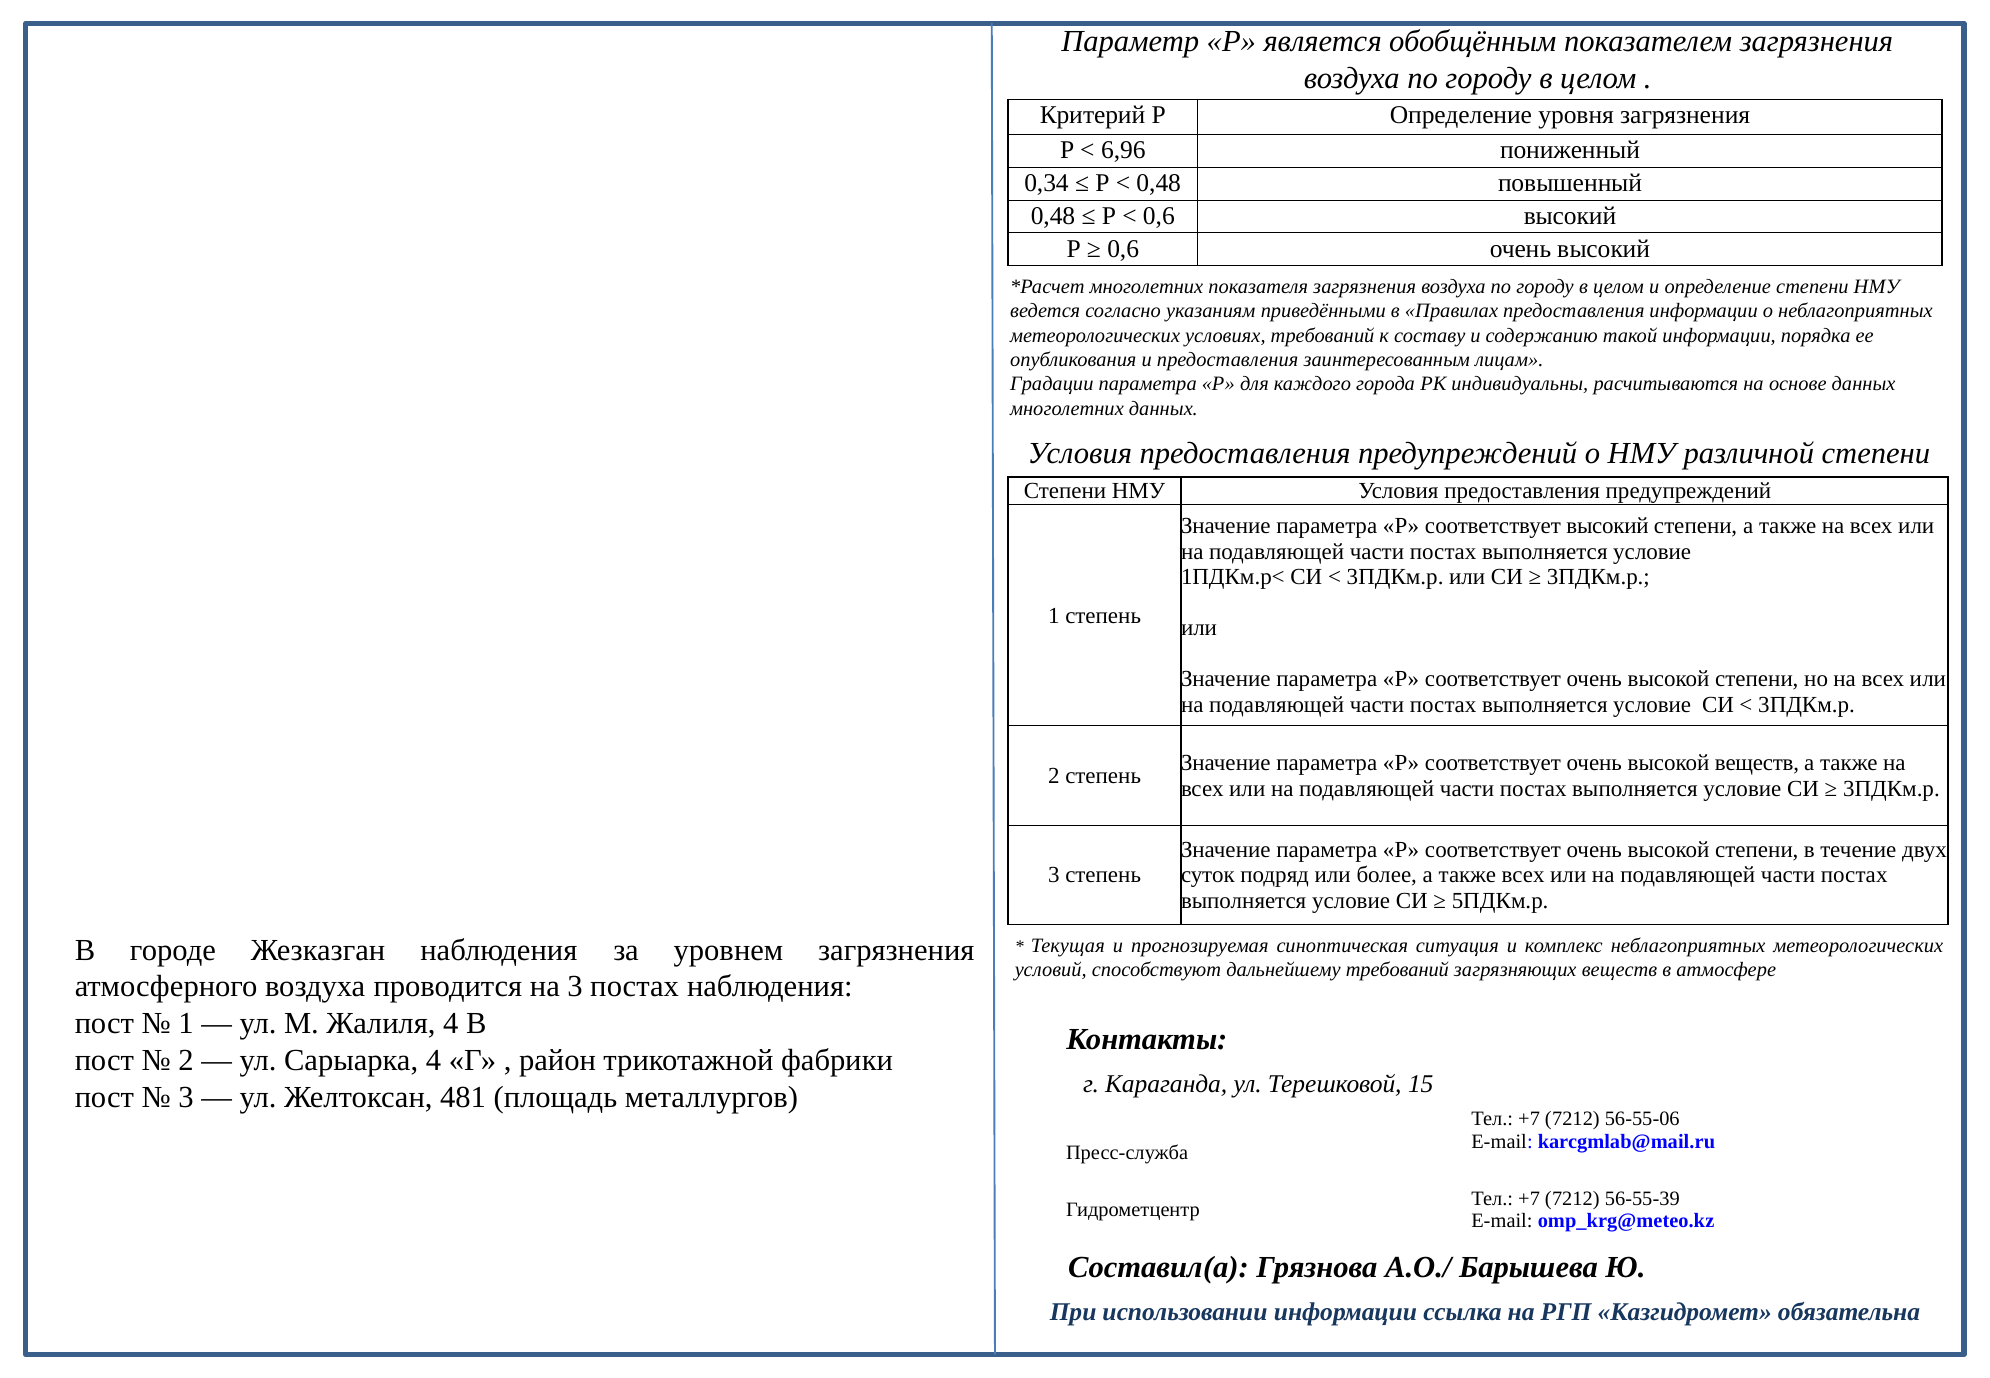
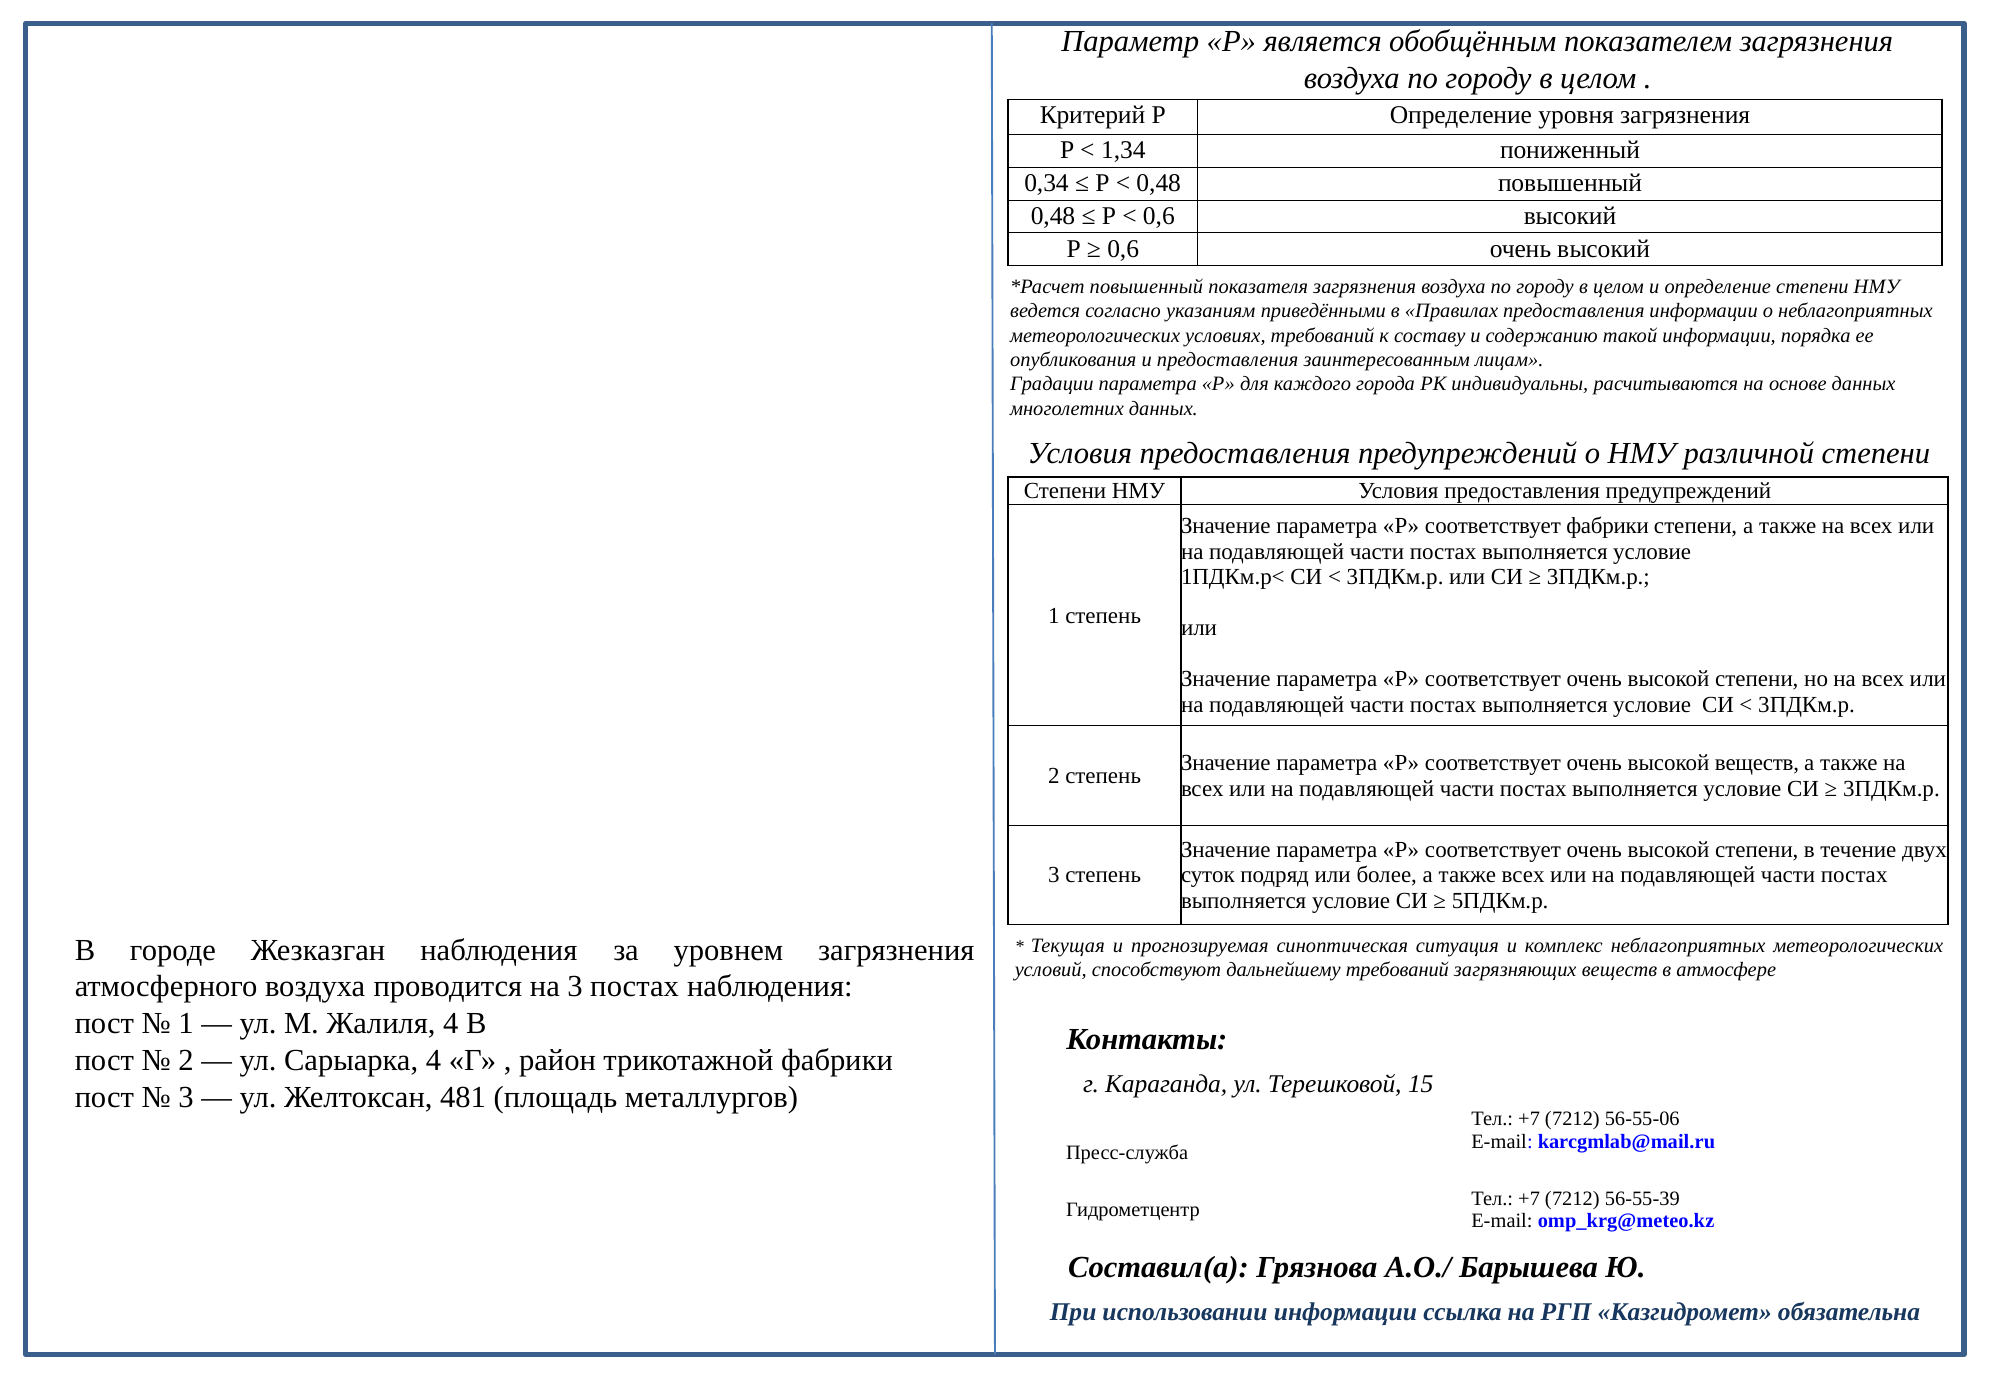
6,96: 6,96 -> 1,34
многолетних at (1146, 286): многолетних -> повышенный
соответствует высокий: высокий -> фабрики
